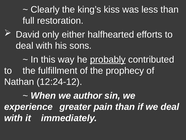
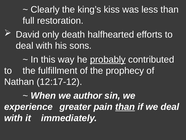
either: either -> death
12:24-12: 12:24-12 -> 12:17-12
than at (125, 107) underline: none -> present
